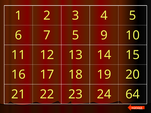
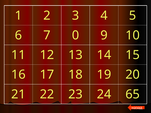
7 5: 5 -> 0
64: 64 -> 65
